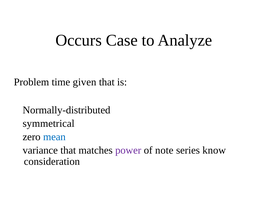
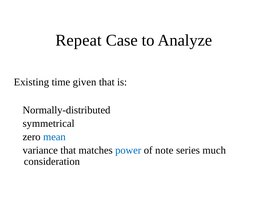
Occurs: Occurs -> Repeat
Problem: Problem -> Existing
power colour: purple -> blue
know: know -> much
